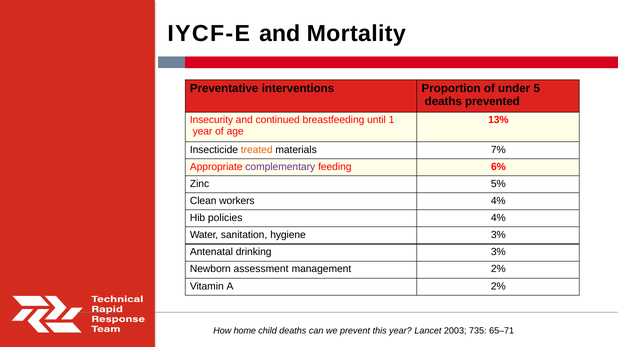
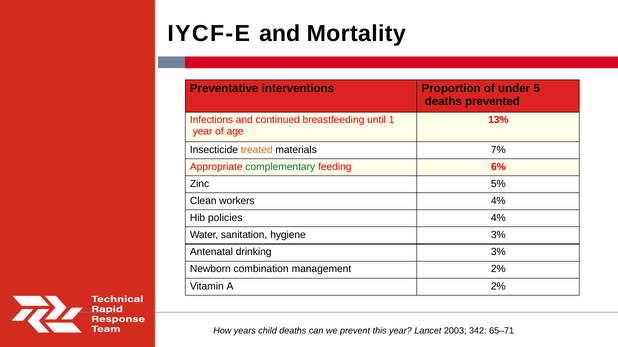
Insecurity: Insecurity -> Infections
complementary colour: purple -> green
assessment: assessment -> combination
home: home -> years
735: 735 -> 342
